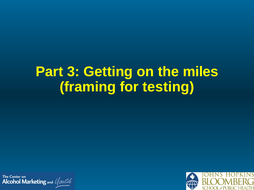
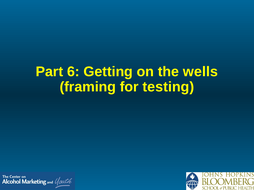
3: 3 -> 6
miles: miles -> wells
